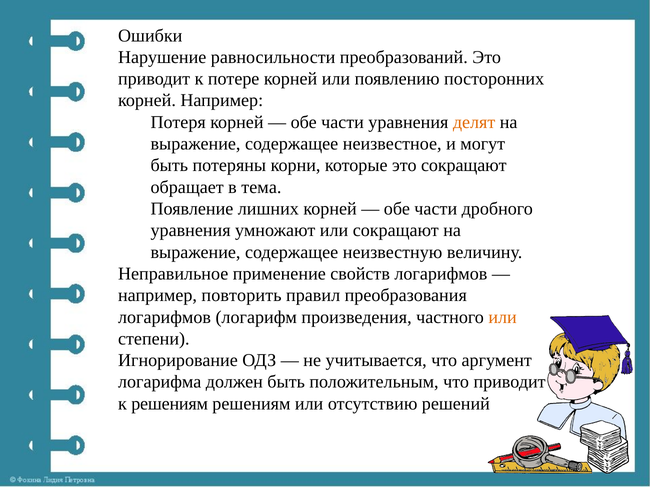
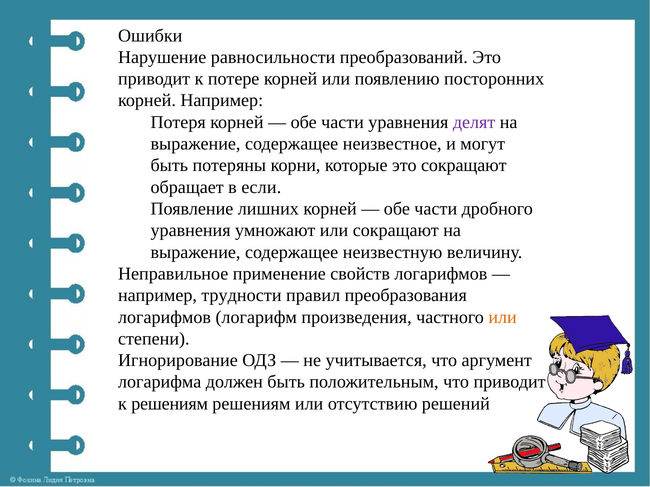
делят colour: orange -> purple
тема: тема -> если
повторить: повторить -> трудности
